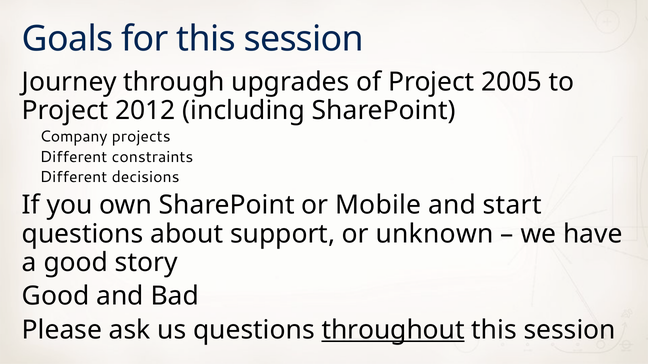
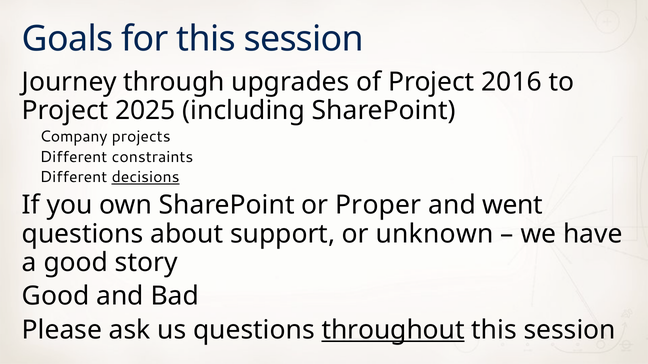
2005: 2005 -> 2016
2012: 2012 -> 2025
decisions underline: none -> present
Mobile: Mobile -> Proper
start: start -> went
